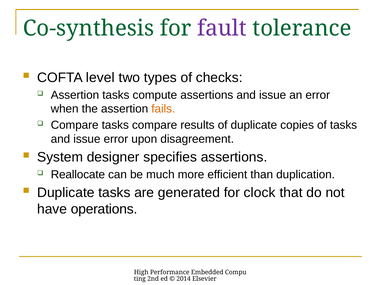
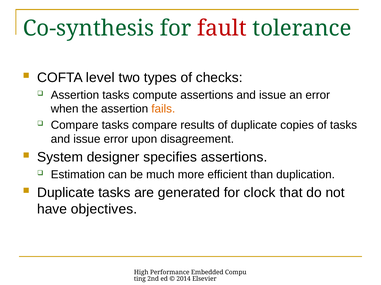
fault colour: purple -> red
Reallocate: Reallocate -> Estimation
operations: operations -> objectives
